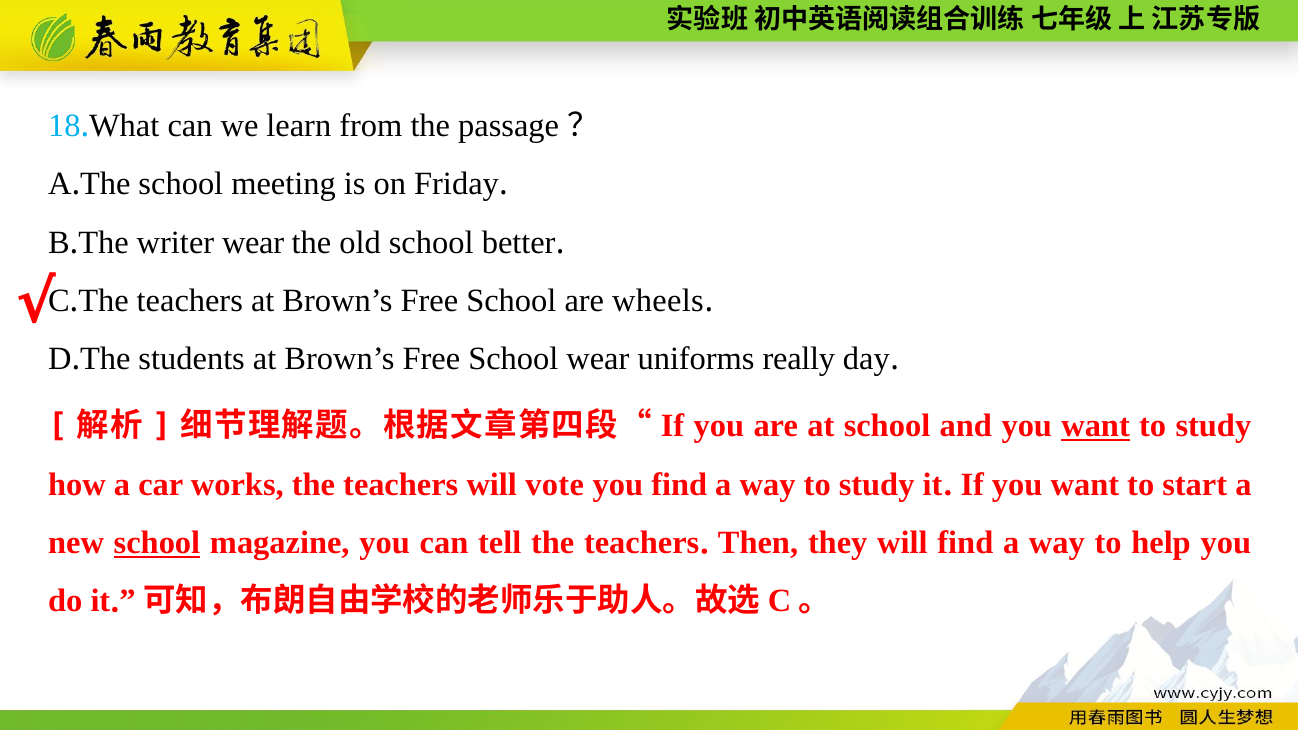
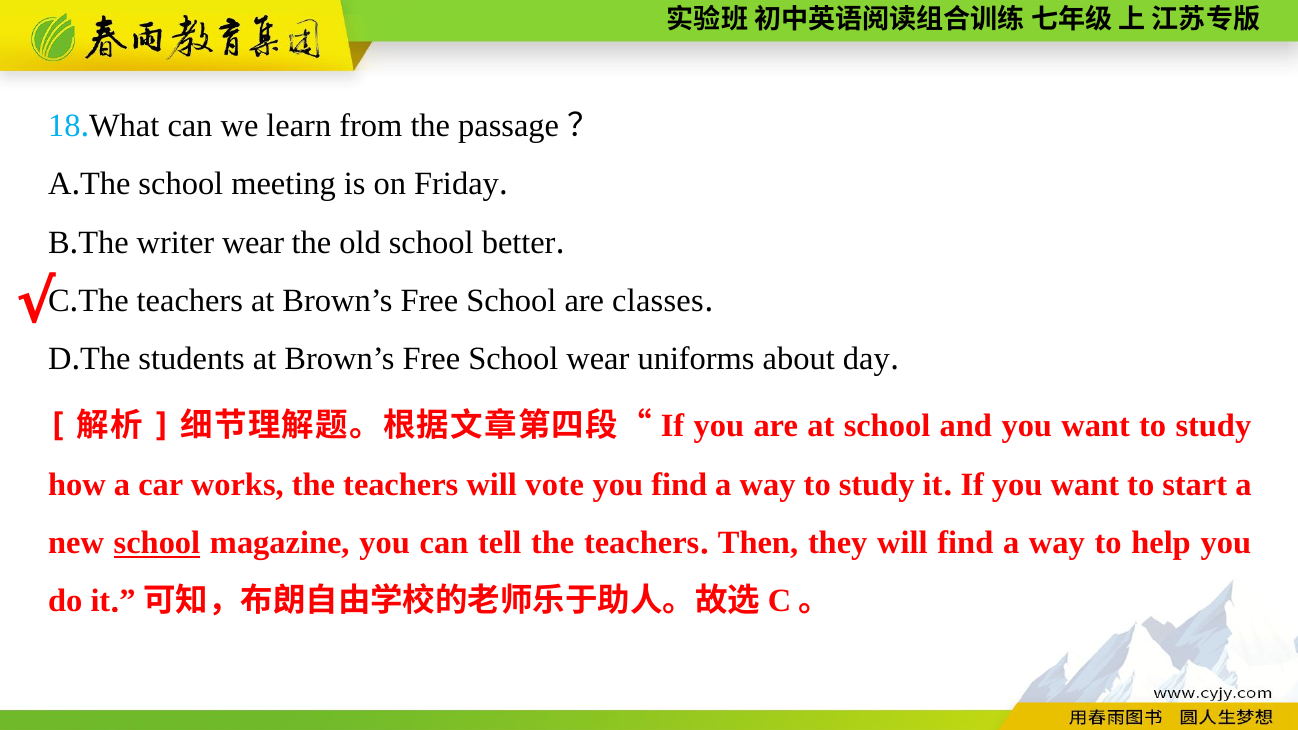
wheels: wheels -> classes
really: really -> about
want at (1096, 426) underline: present -> none
